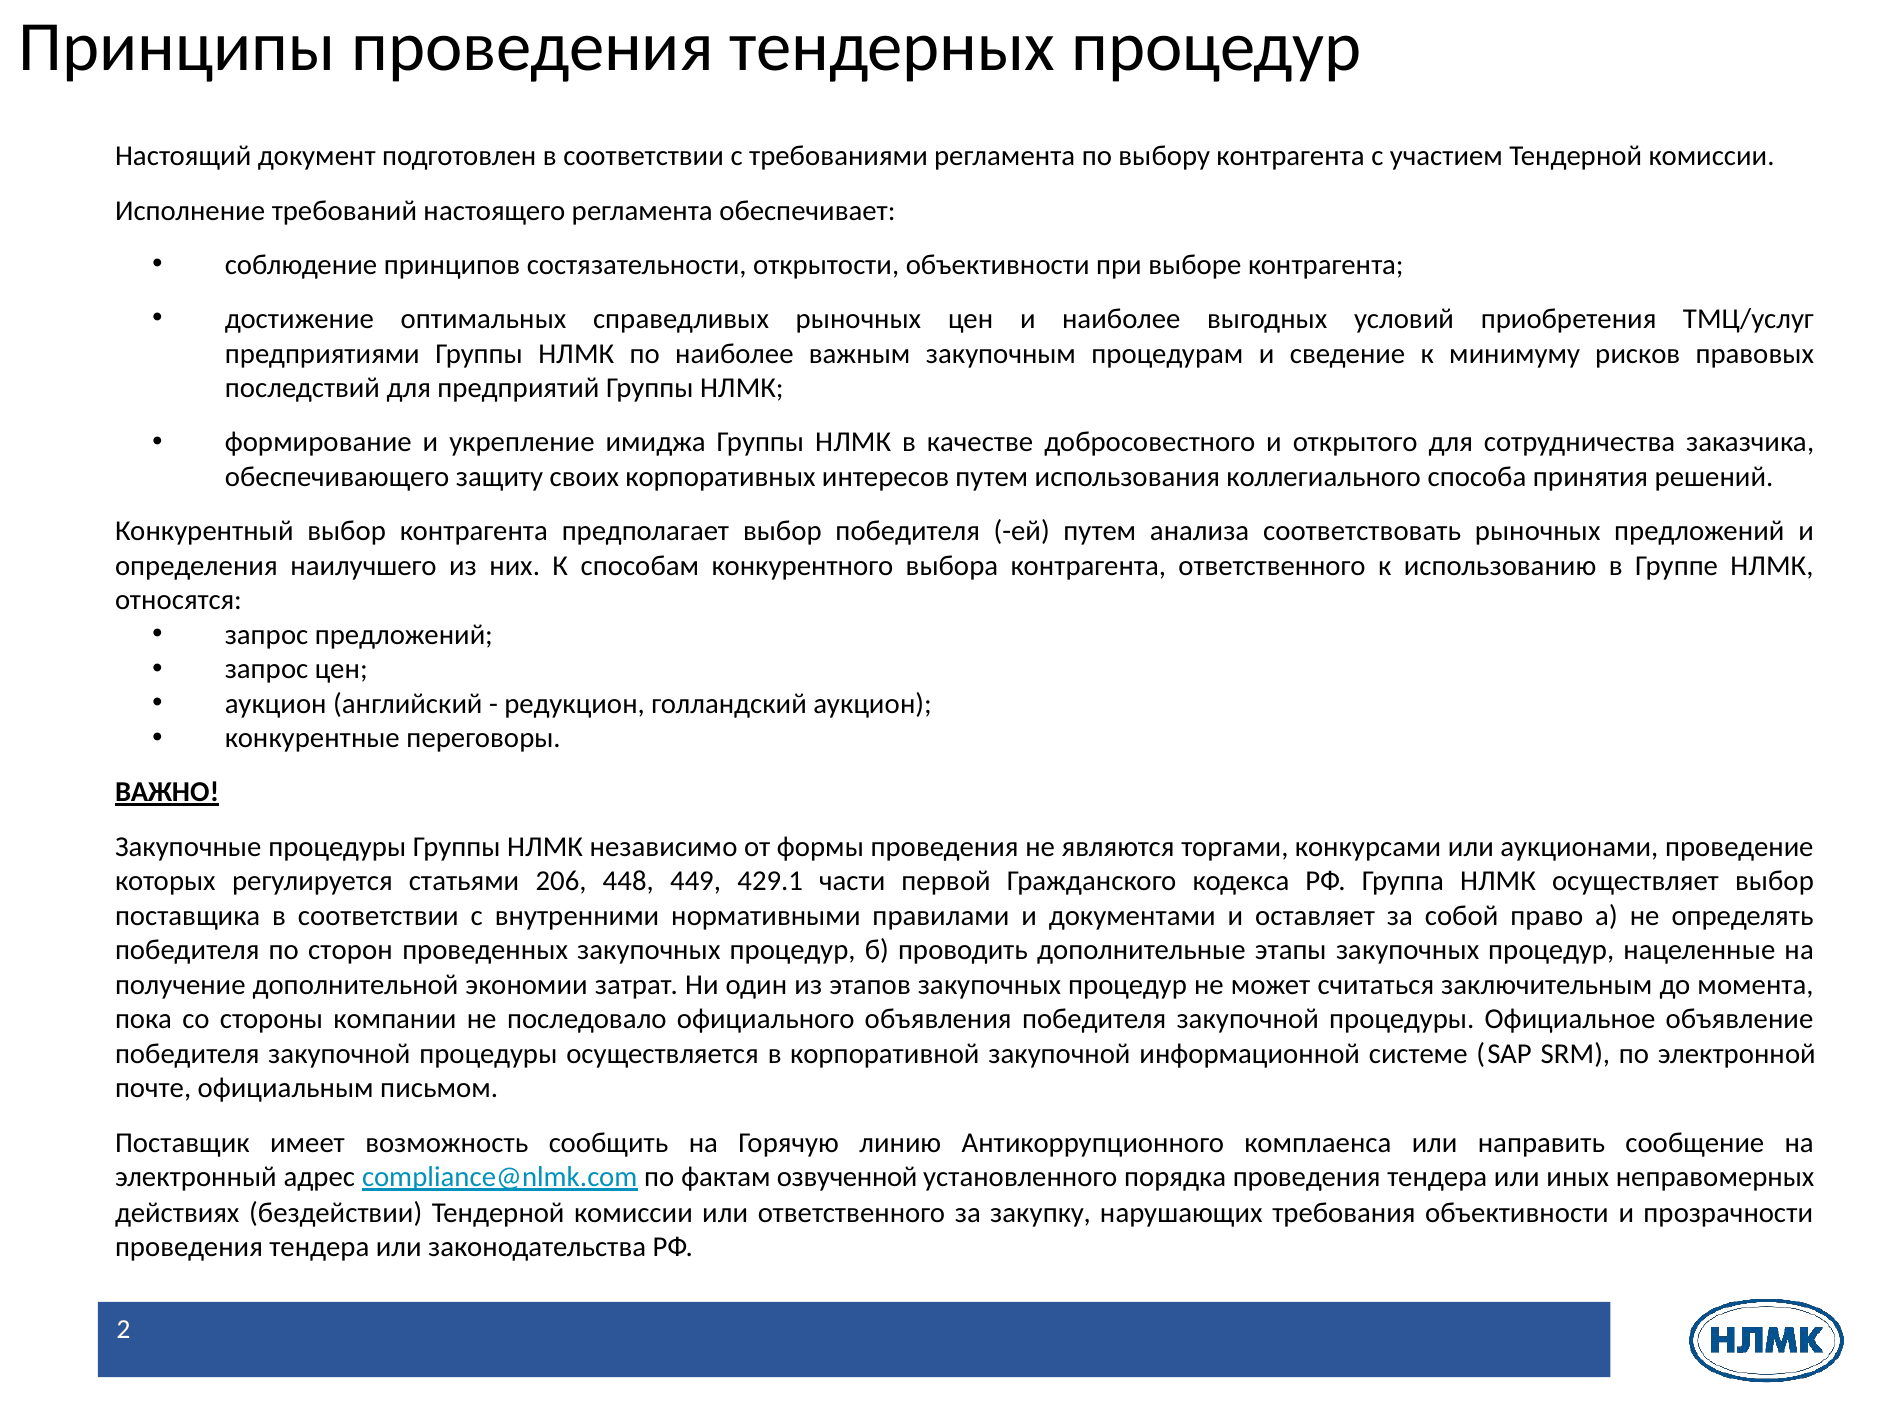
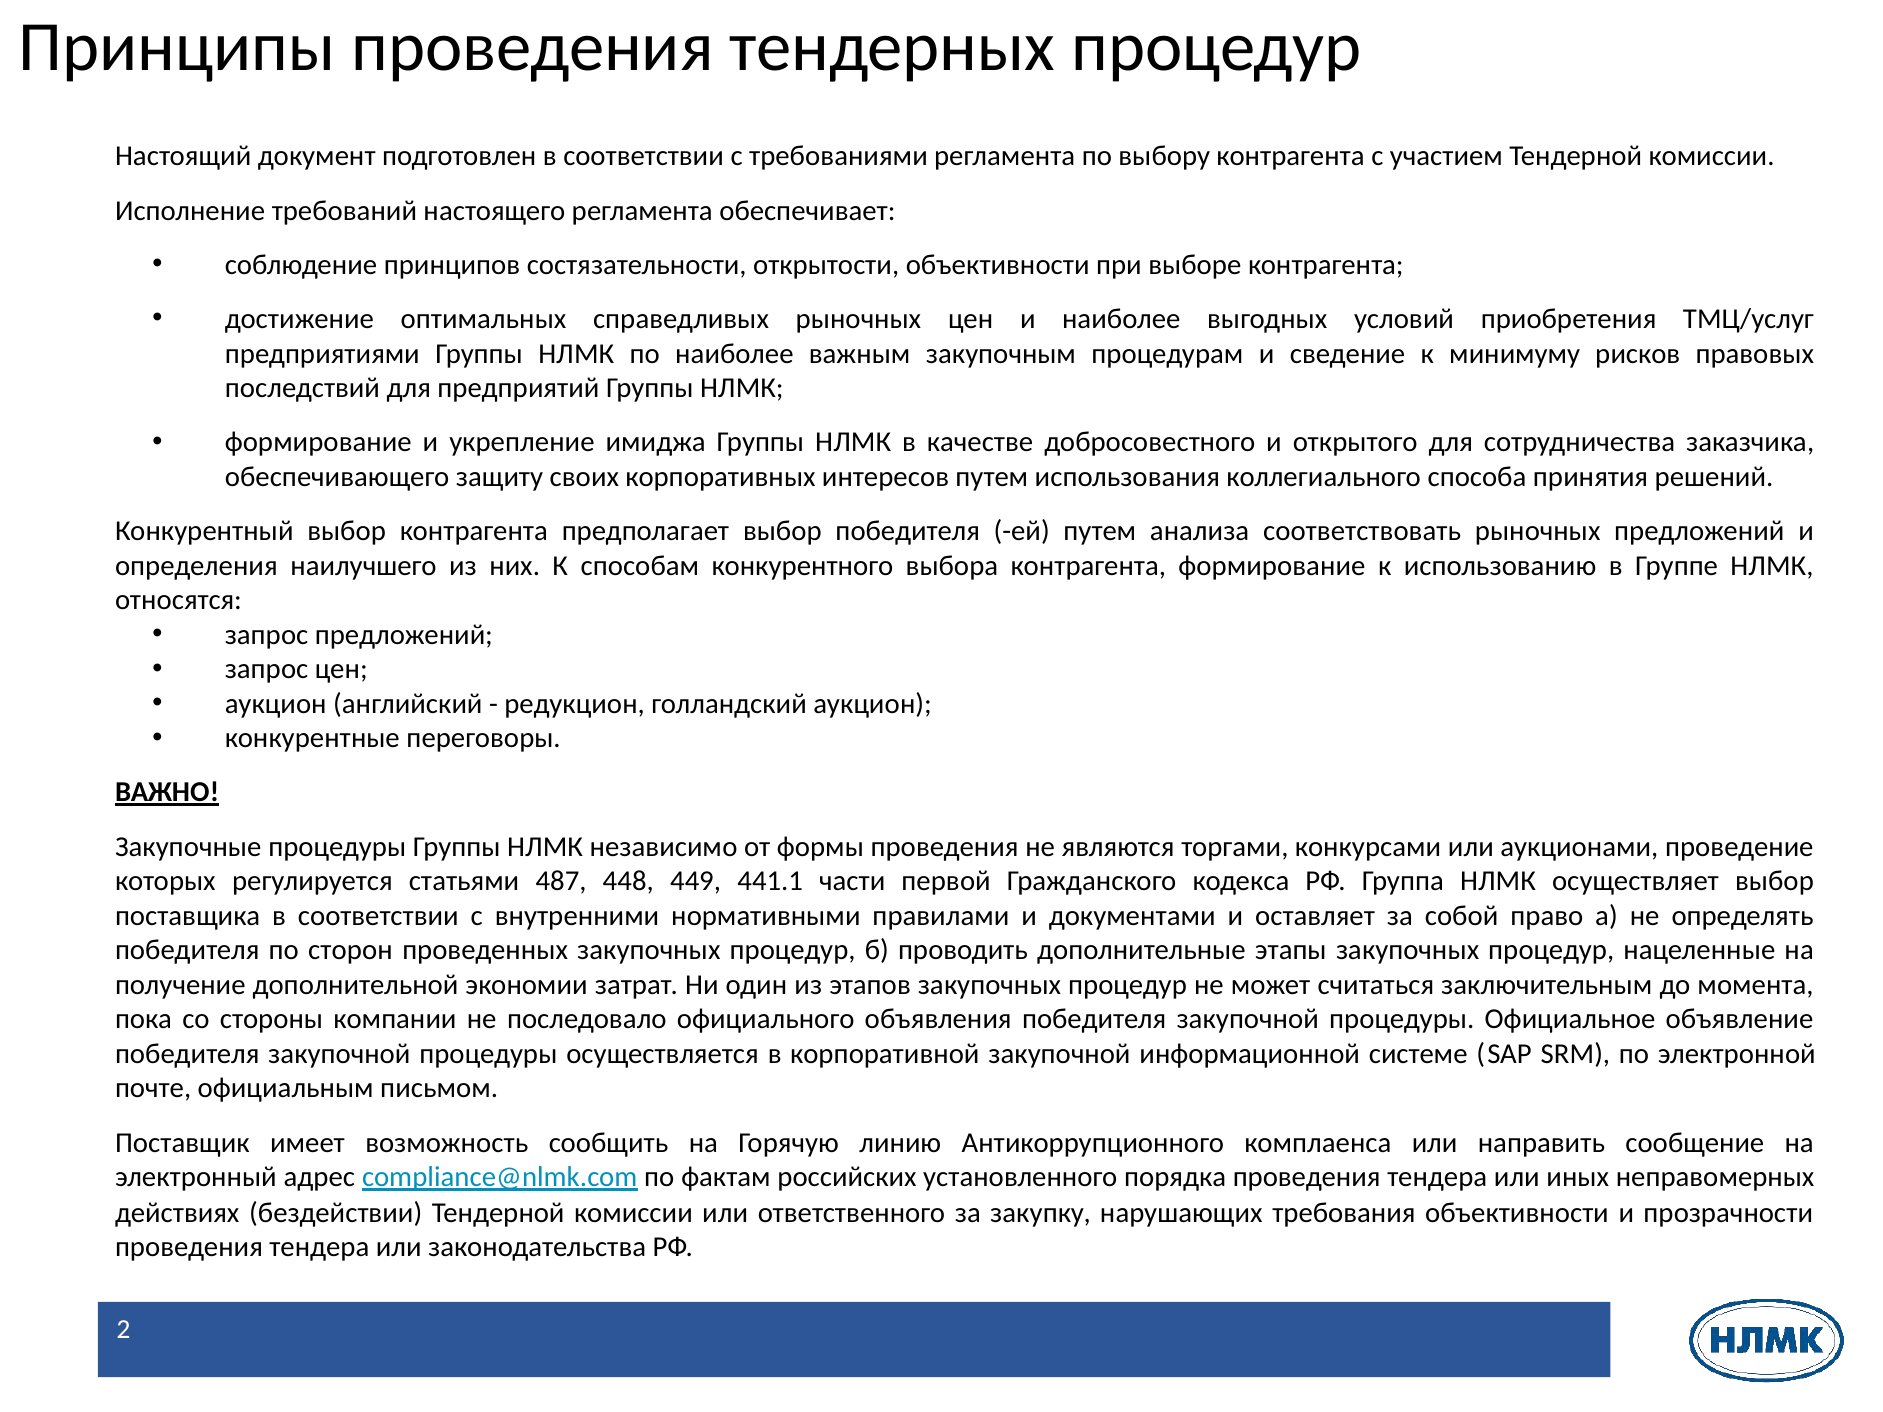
контрагента ответственного: ответственного -> формирование
206: 206 -> 487
429.1: 429.1 -> 441.1
озвученной: озвученной -> российских
